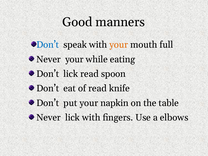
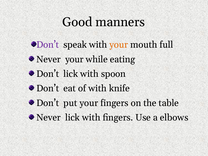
Don’t at (48, 45) colour: blue -> purple
Don’t lick read: read -> with
of read: read -> with
your napkin: napkin -> fingers
